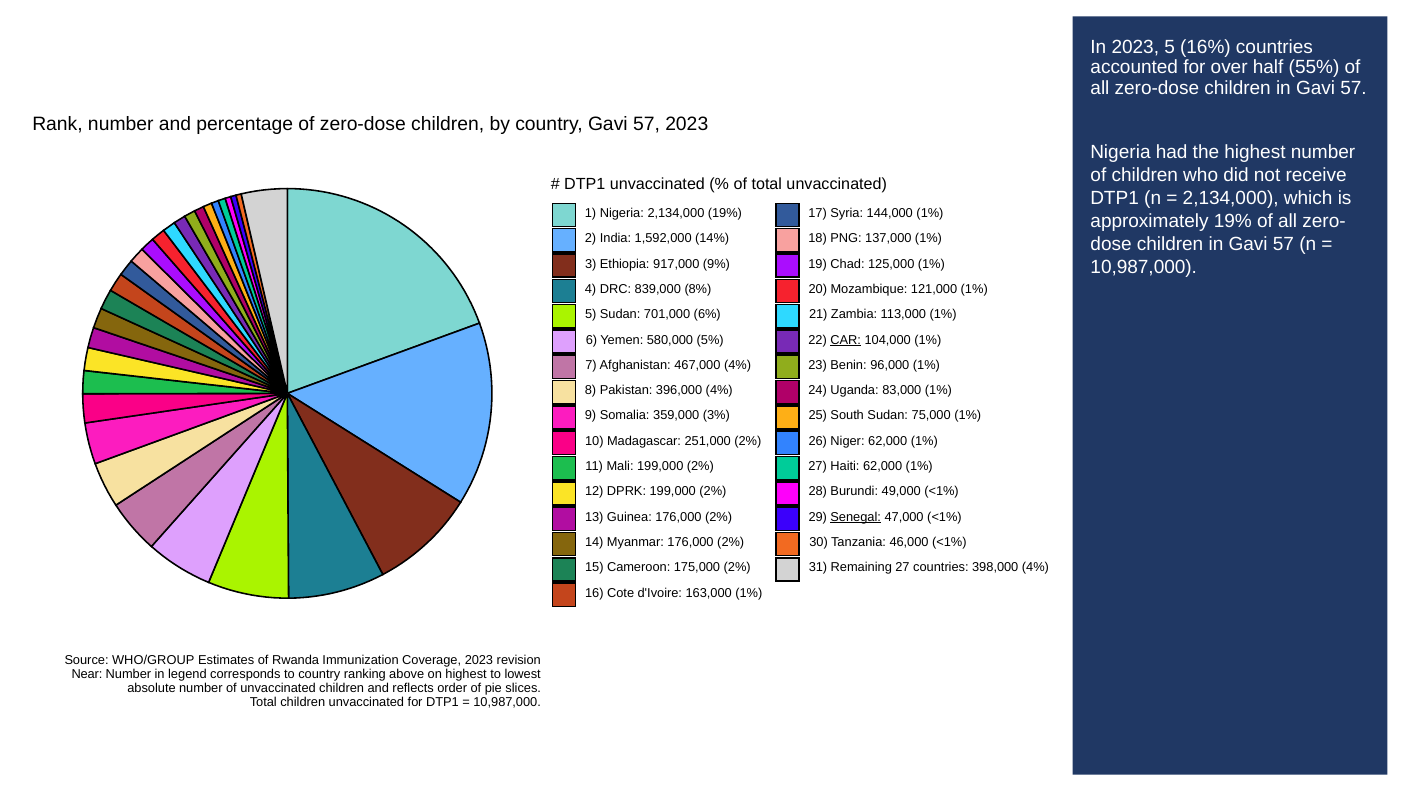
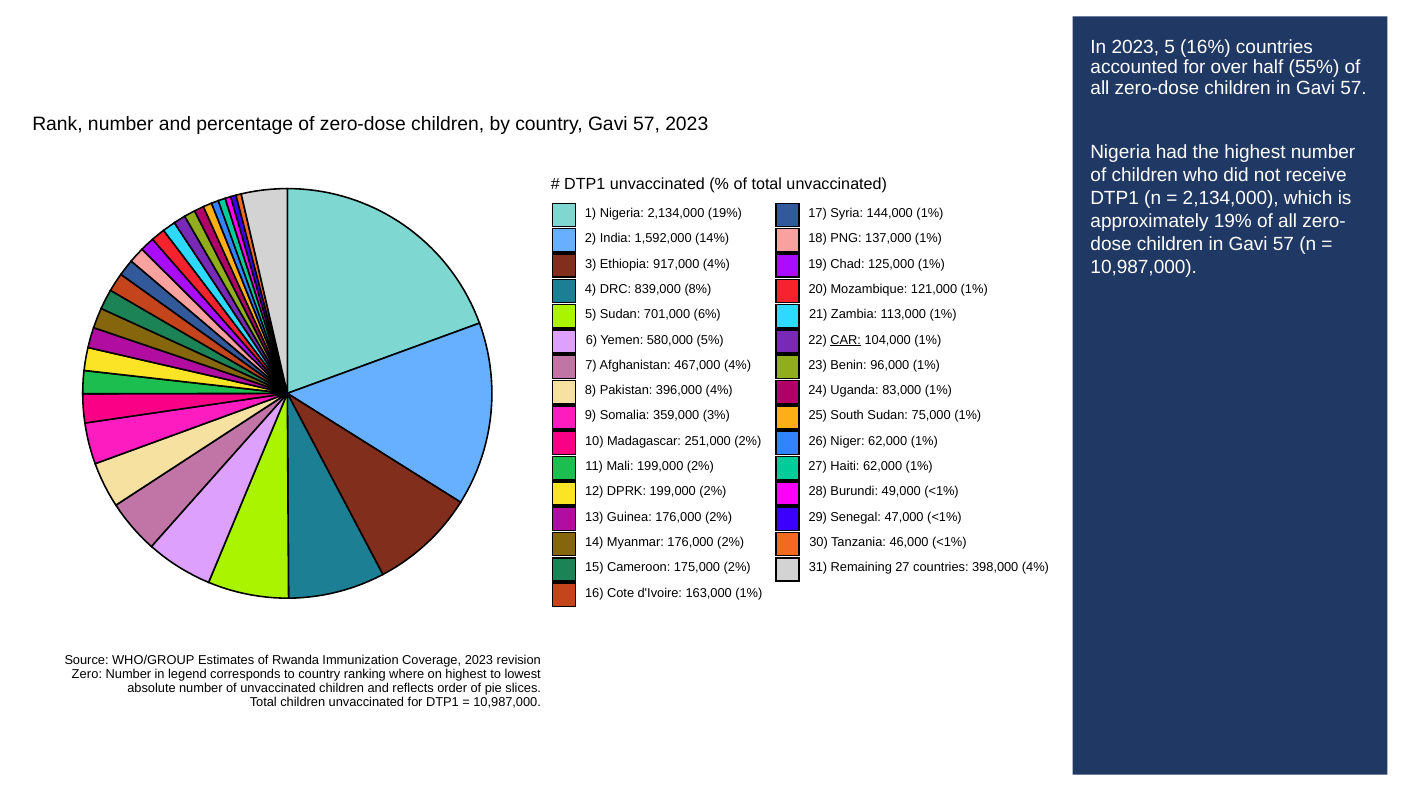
917,000 9%: 9% -> 4%
Senegal underline: present -> none
Near: Near -> Zero
above: above -> where
